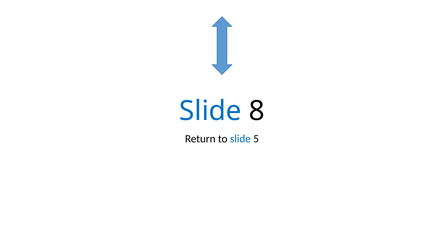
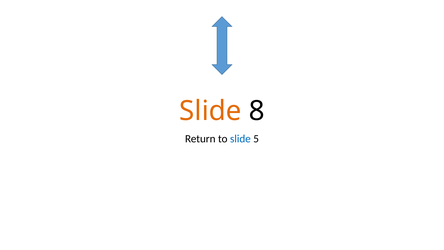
Slide at (210, 111) colour: blue -> orange
